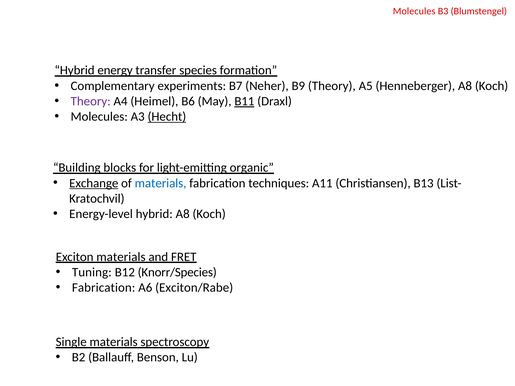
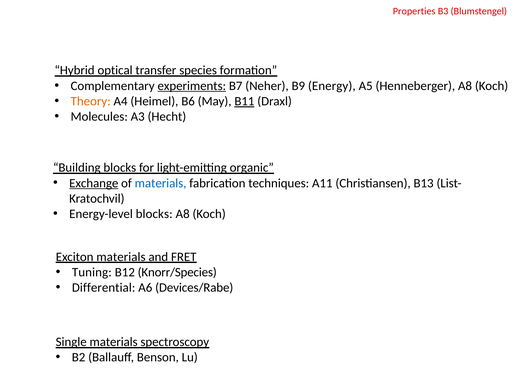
Molecules at (414, 11): Molecules -> Properties
energy: energy -> optical
experiments underline: none -> present
B9 Theory: Theory -> Energy
Theory at (91, 101) colour: purple -> orange
Hecht underline: present -> none
Energy-level hybrid: hybrid -> blocks
Fabrication at (104, 288): Fabrication -> Differential
Exciton/Rabe: Exciton/Rabe -> Devices/Rabe
